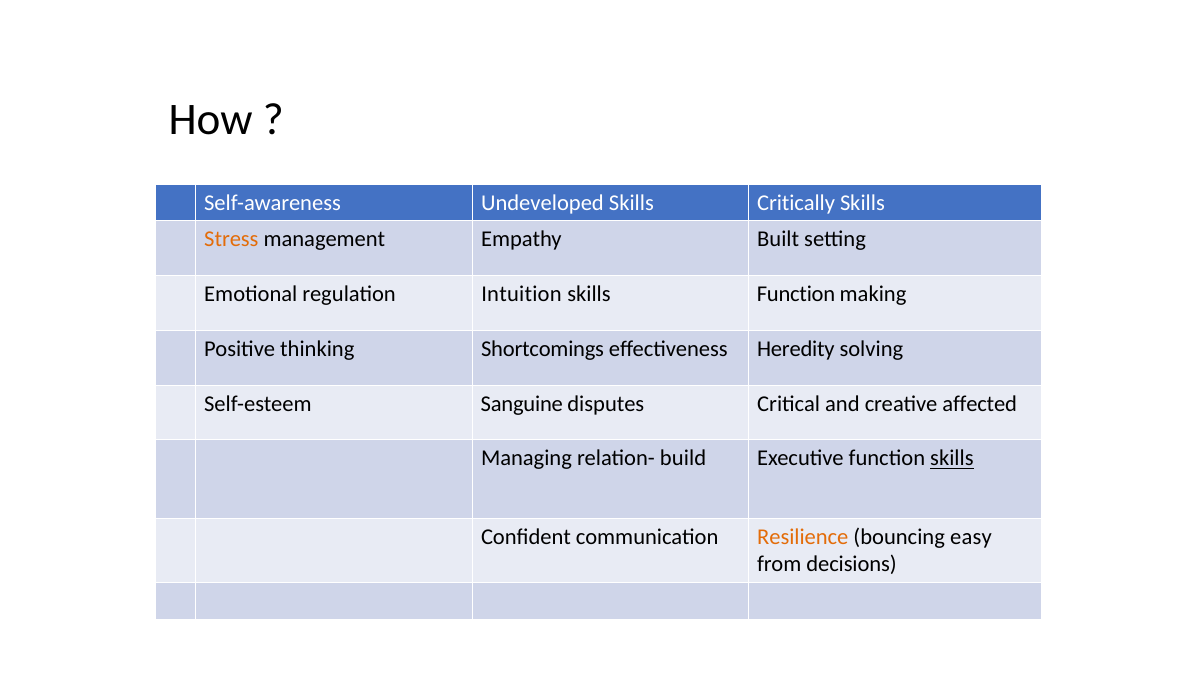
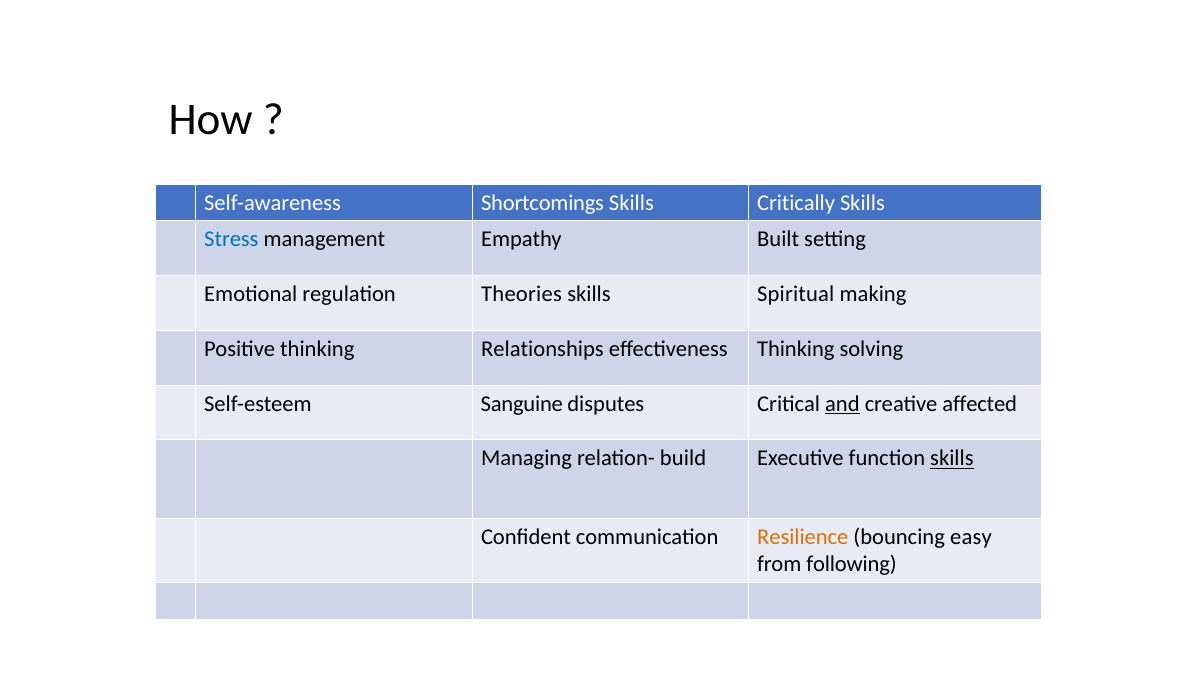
Undeveloped: Undeveloped -> Shortcomings
Stress colour: orange -> blue
Intuition: Intuition -> Theories
skills Function: Function -> Spiritual
Shortcomings: Shortcomings -> Relationships
effectiveness Heredity: Heredity -> Thinking
and underline: none -> present
decisions: decisions -> following
